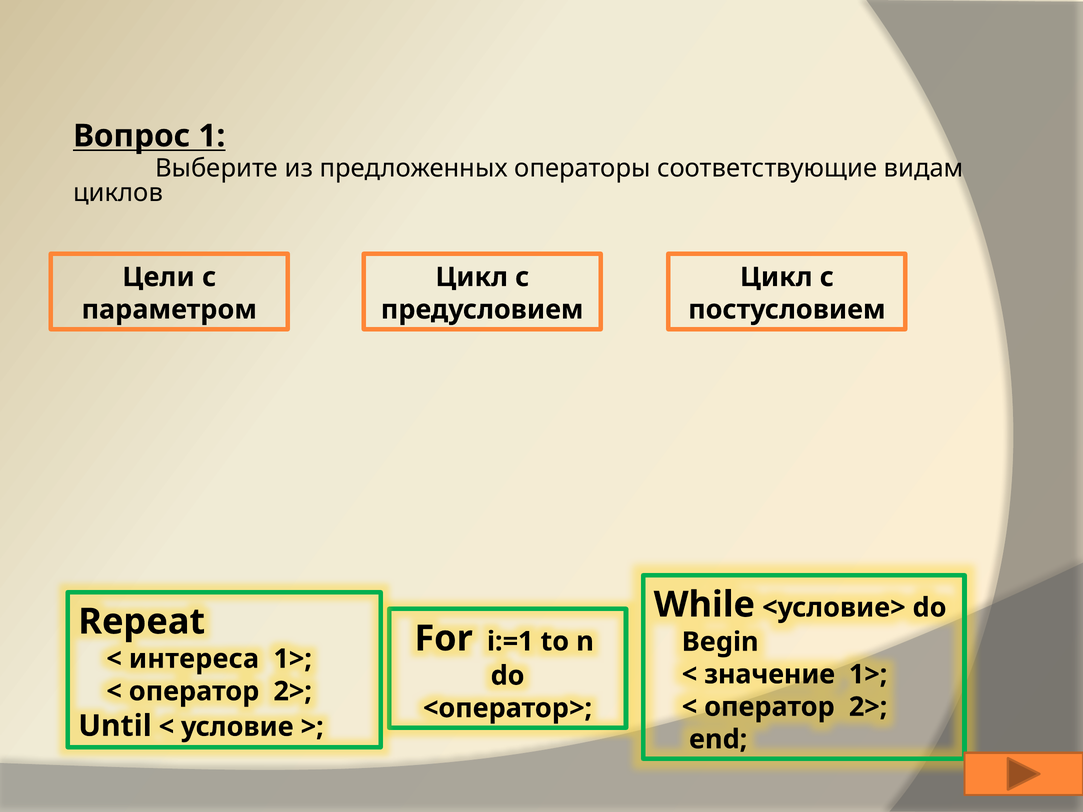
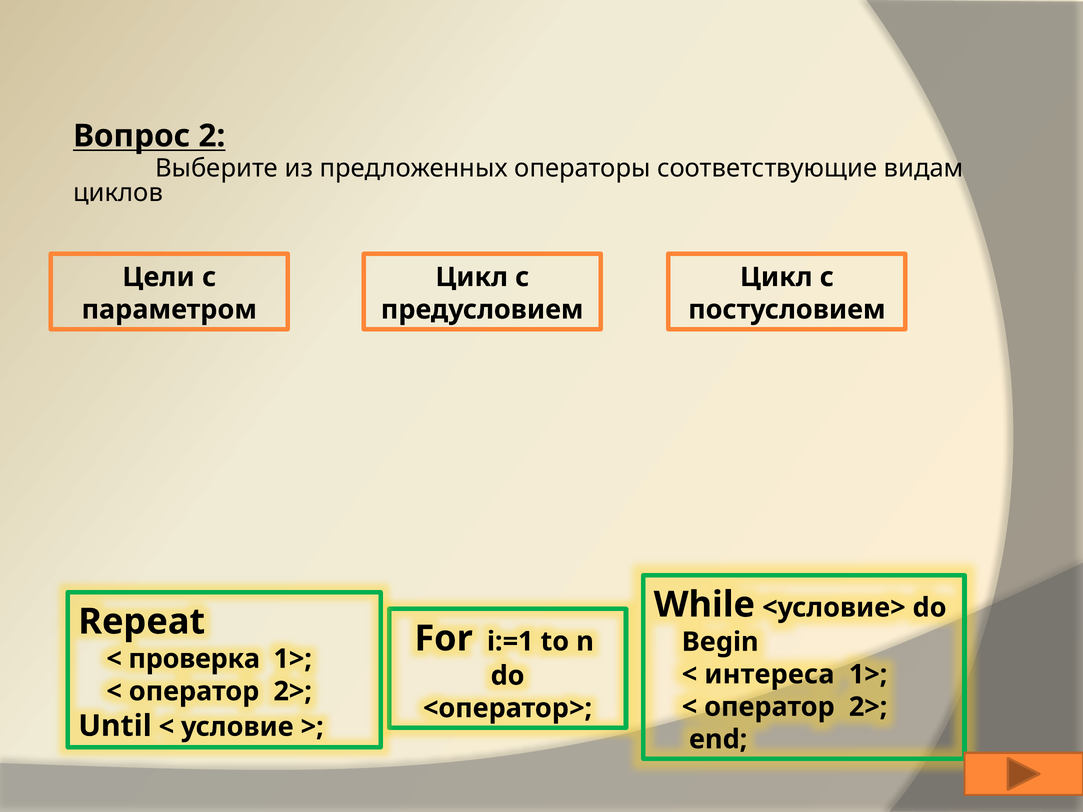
1: 1 -> 2
интереса: интереса -> проверка
значение: значение -> интереса
